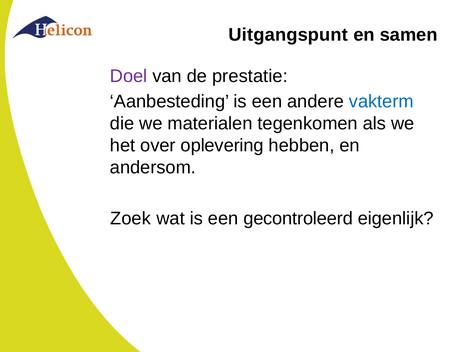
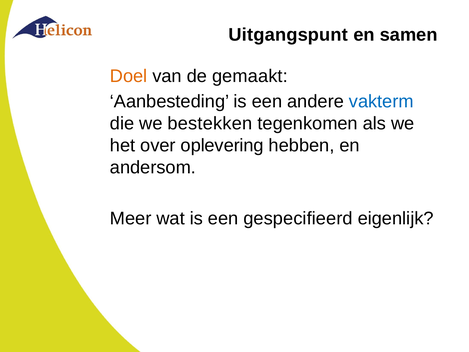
Doel colour: purple -> orange
prestatie: prestatie -> gemaakt
materialen: materialen -> bestekken
Zoek: Zoek -> Meer
gecontroleerd: gecontroleerd -> gespecifieerd
